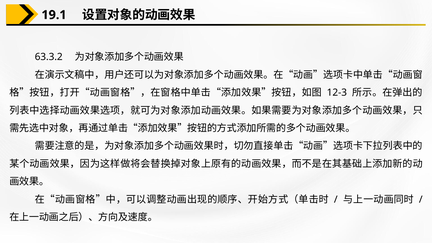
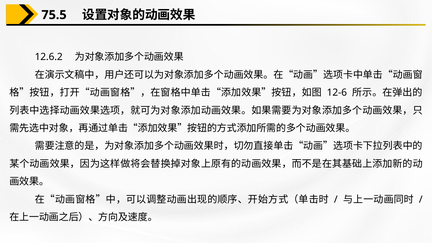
19.1: 19.1 -> 75.5
63.3.2: 63.3.2 -> 12.6.2
12-3: 12-3 -> 12-6
